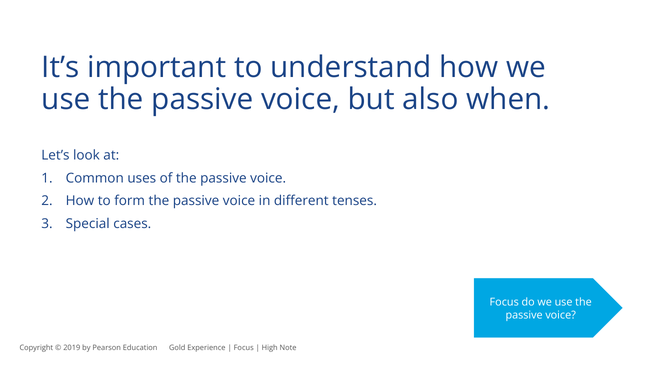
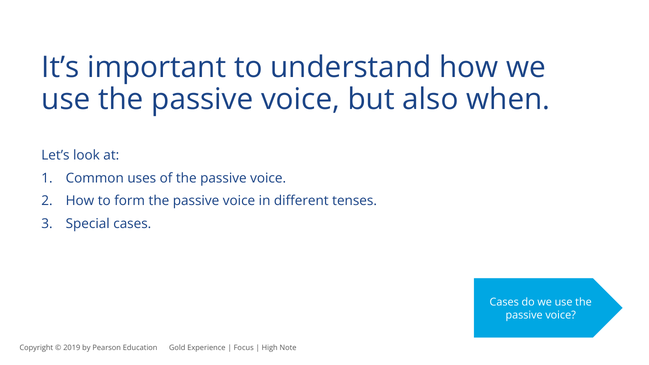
Focus at (504, 302): Focus -> Cases
